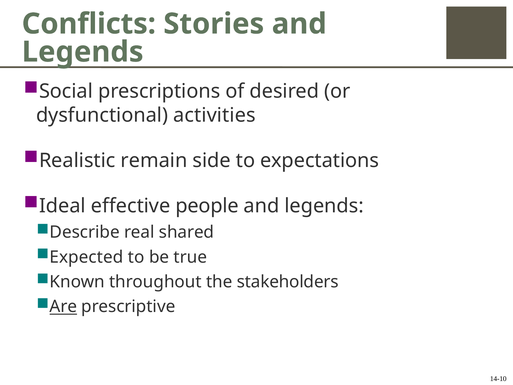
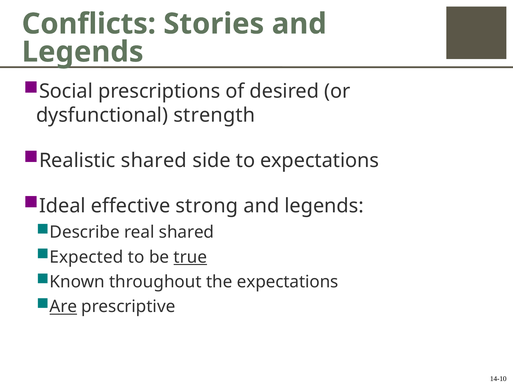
activities: activities -> strength
Realistic remain: remain -> shared
people: people -> strong
true underline: none -> present
the stakeholders: stakeholders -> expectations
